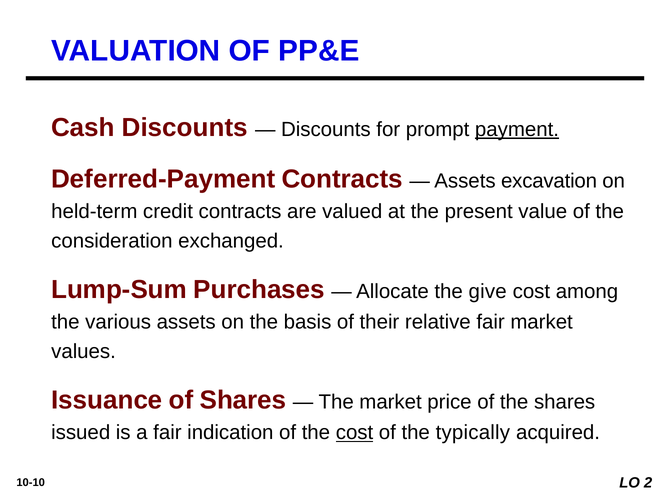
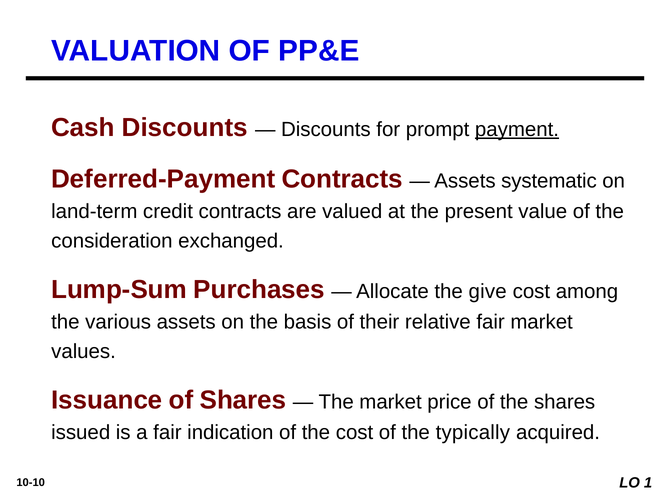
excavation: excavation -> systematic
held-term: held-term -> land-term
cost at (355, 432) underline: present -> none
2: 2 -> 1
